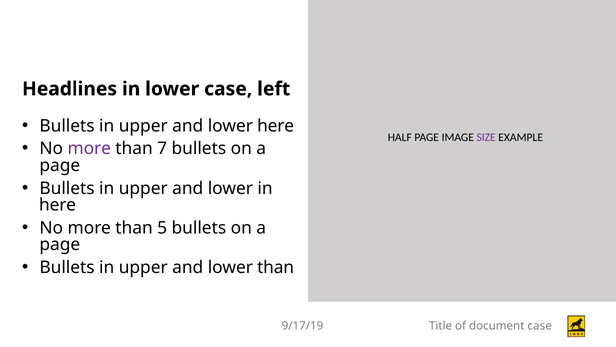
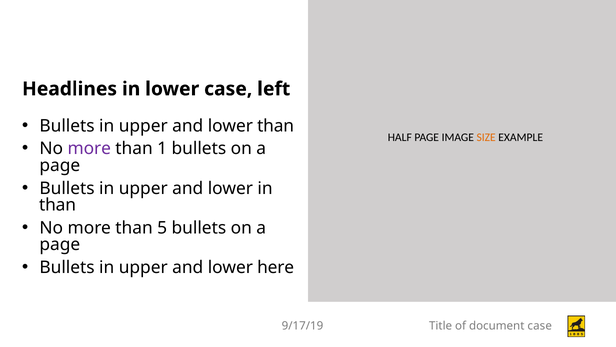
lower here: here -> than
SIZE colour: purple -> orange
7: 7 -> 1
here at (58, 205): here -> than
lower than: than -> here
